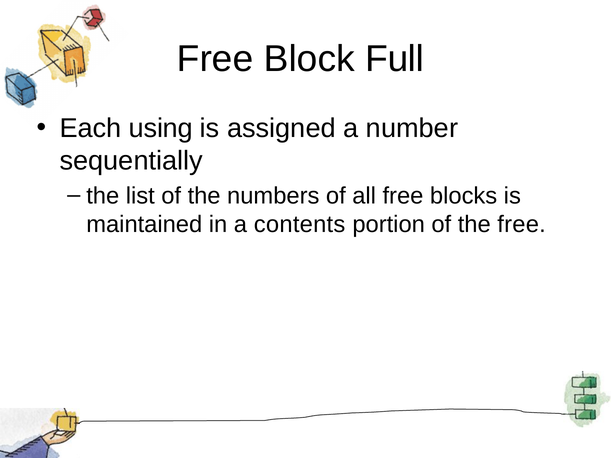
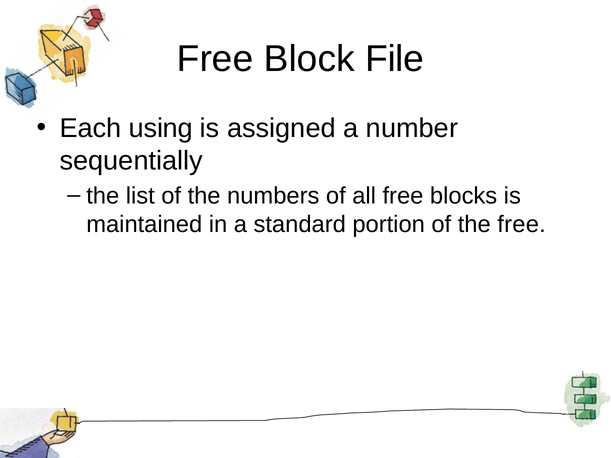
Full: Full -> File
contents: contents -> standard
